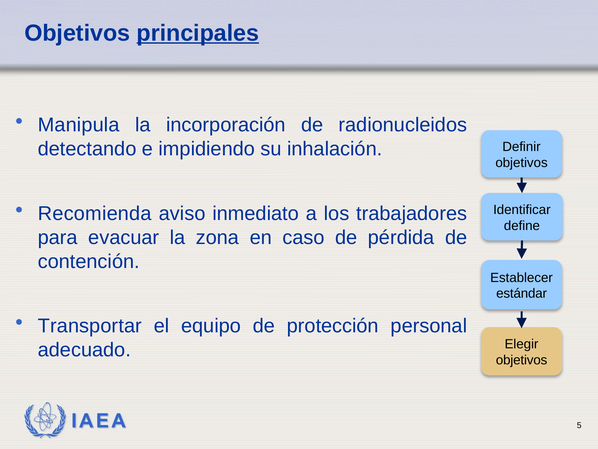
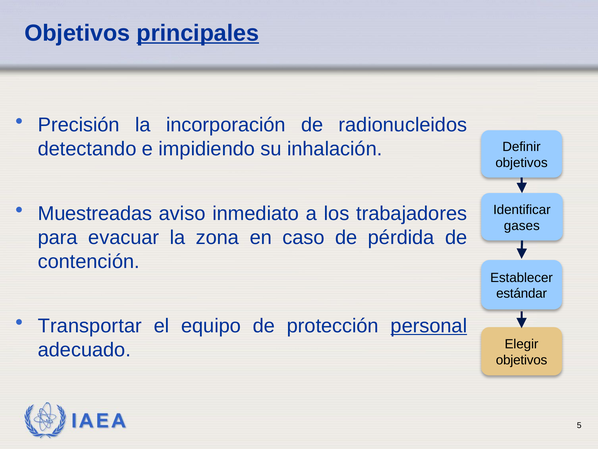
Manipula: Manipula -> Precisión
Recomienda: Recomienda -> Muestreadas
define: define -> gases
personal underline: none -> present
